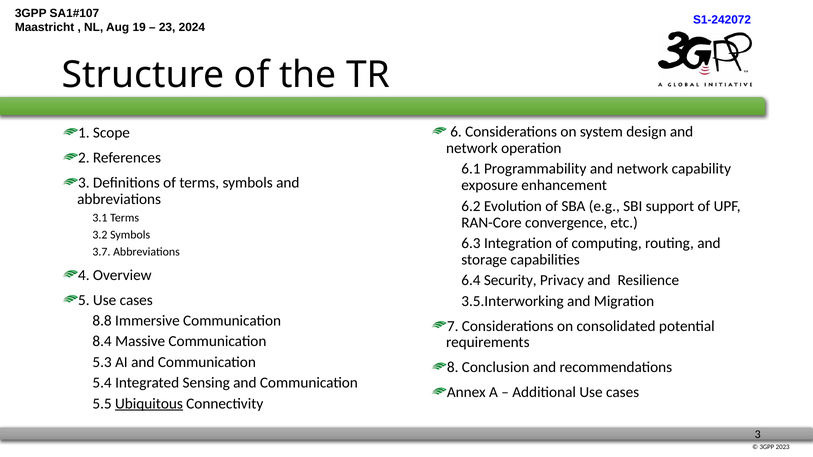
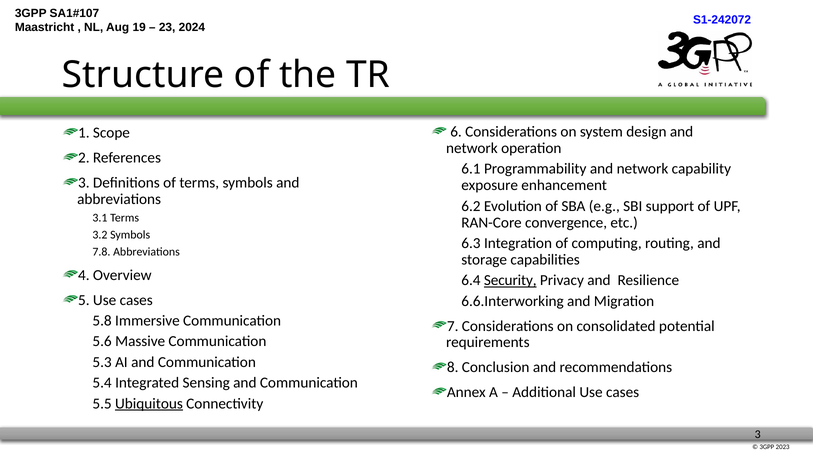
3.7: 3.7 -> 7.8
Security underline: none -> present
3.5.Interworking: 3.5.Interworking -> 6.6.Interworking
8.8: 8.8 -> 5.8
8.4: 8.4 -> 5.6
